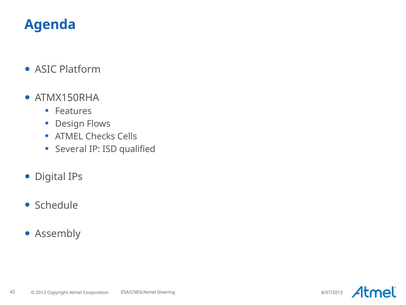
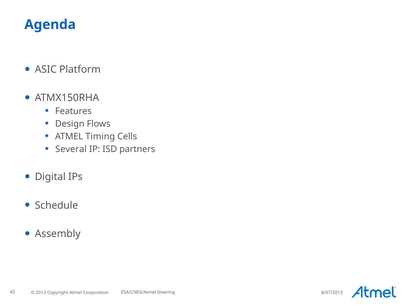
Checks: Checks -> Timing
qualified: qualified -> partners
